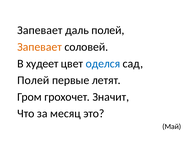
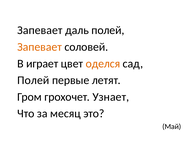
худеет: худеет -> играет
оделся colour: blue -> orange
Значит: Значит -> Узнает
